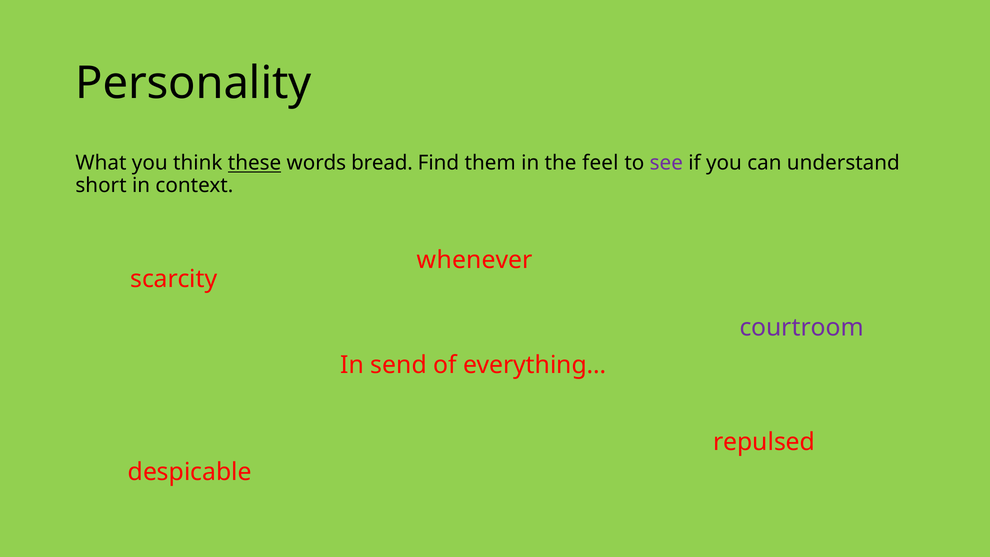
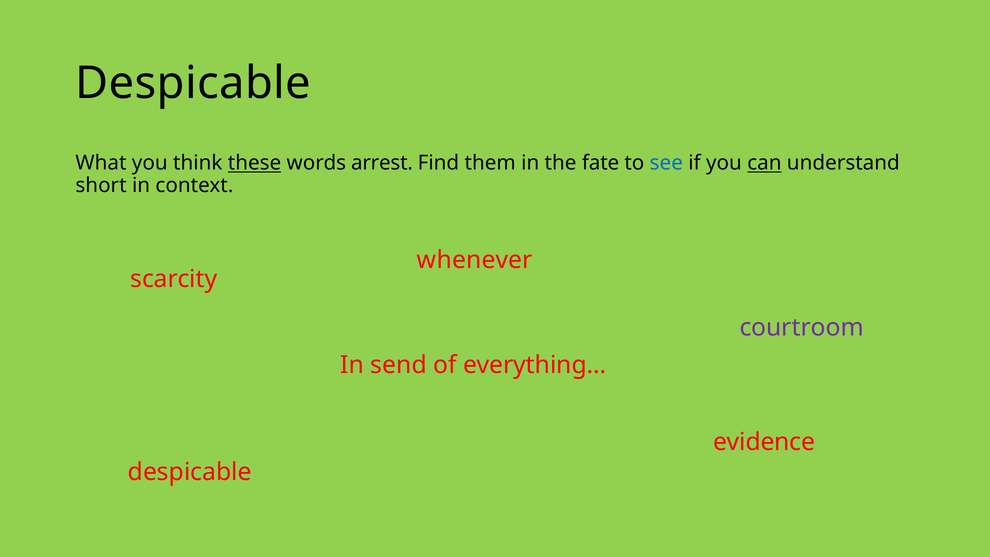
Personality at (193, 83): Personality -> Despicable
bread: bread -> arrest
feel: feel -> fate
see colour: purple -> blue
can underline: none -> present
repulsed: repulsed -> evidence
